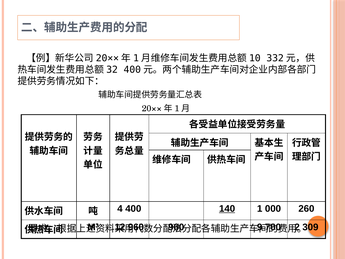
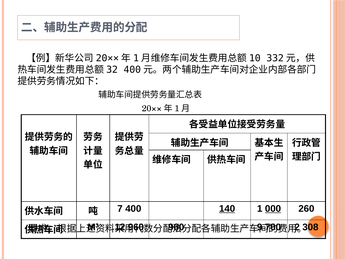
4: 4 -> 7
000 underline: none -> present
309: 309 -> 308
